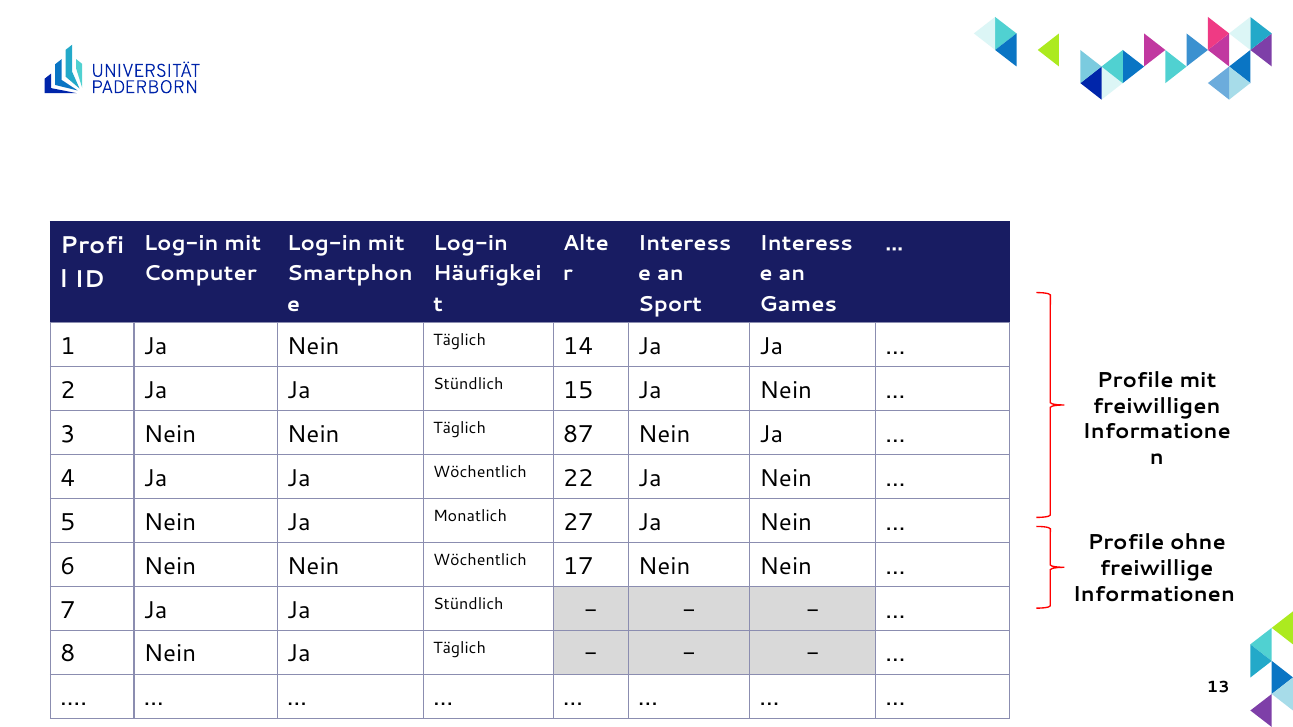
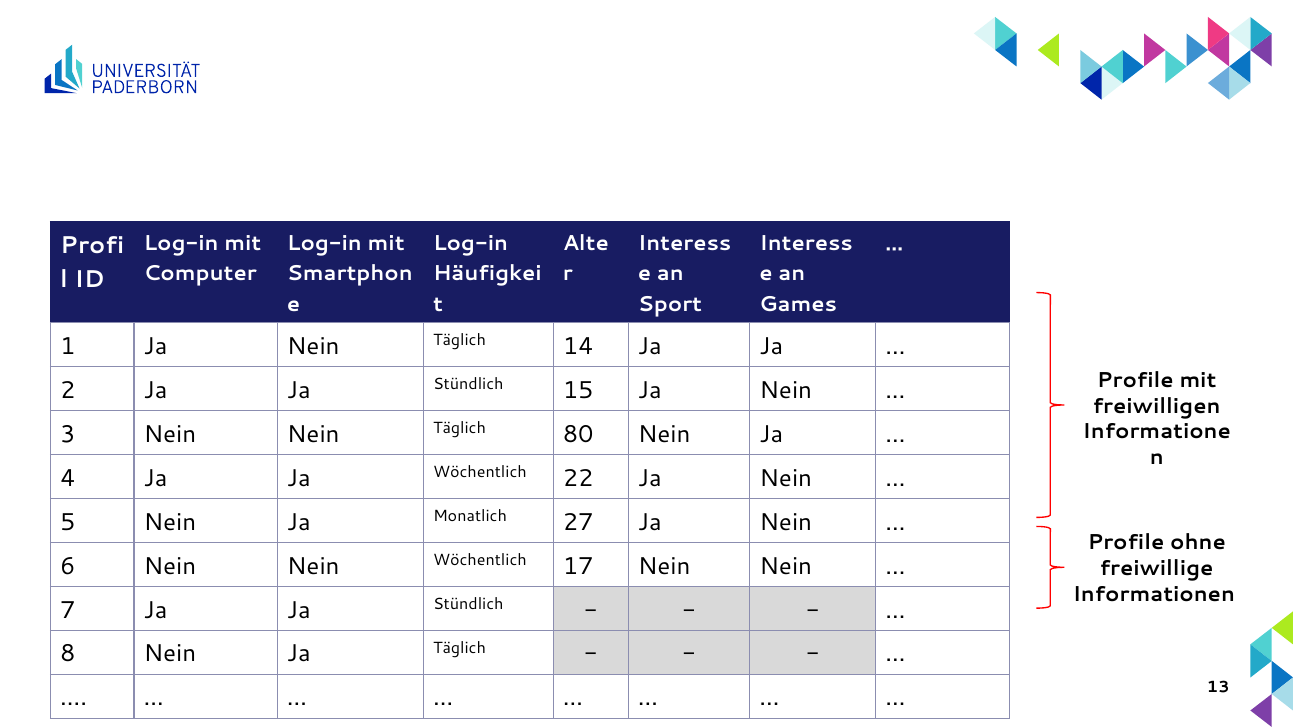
87: 87 -> 80
